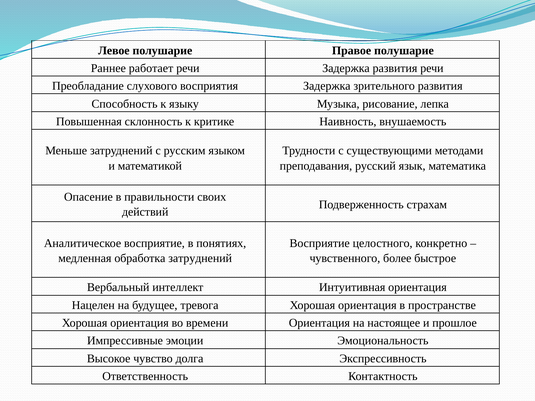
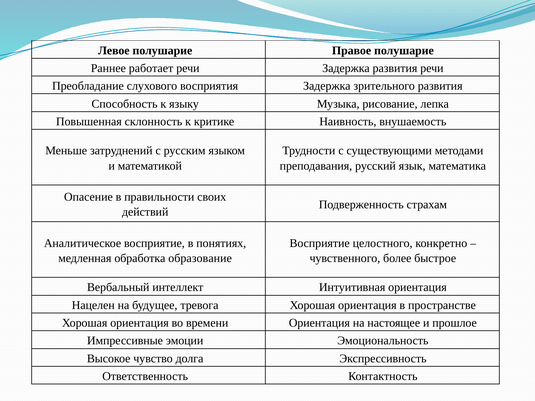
обработка затруднений: затруднений -> образование
